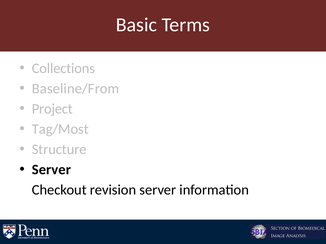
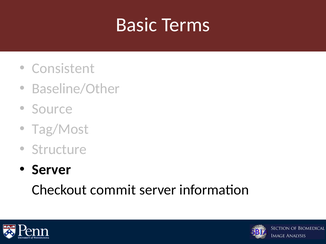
Collections: Collections -> Consistent
Baseline/From: Baseline/From -> Baseline/Other
Project: Project -> Source
revision: revision -> commit
